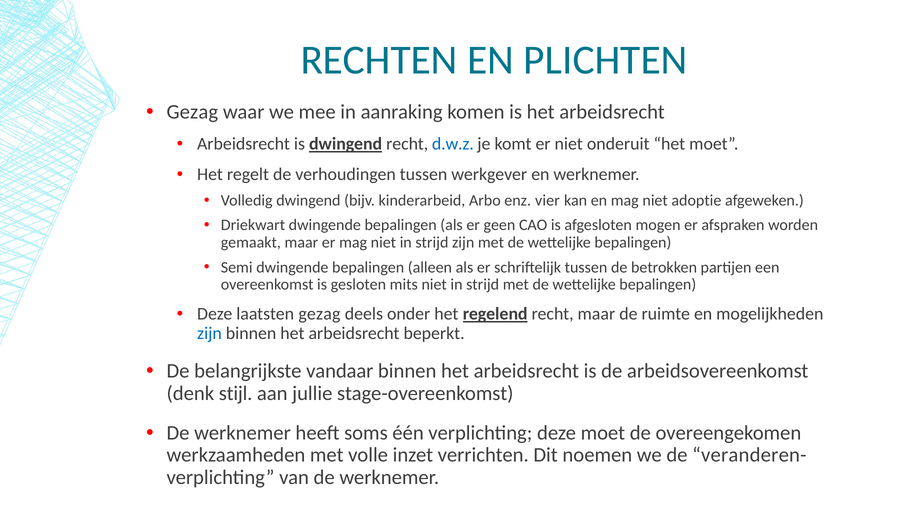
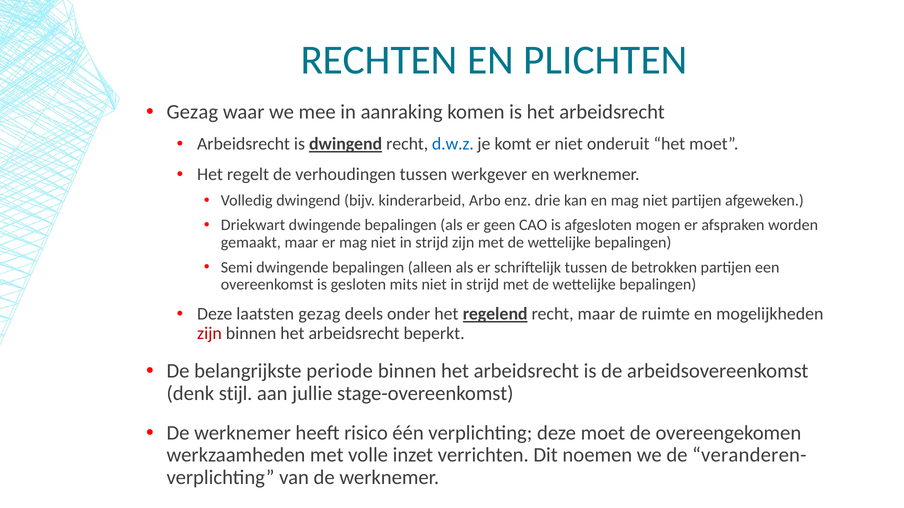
vier: vier -> drie
niet adoptie: adoptie -> partijen
zijn at (209, 334) colour: blue -> red
vandaar: vandaar -> periode
soms: soms -> risico
